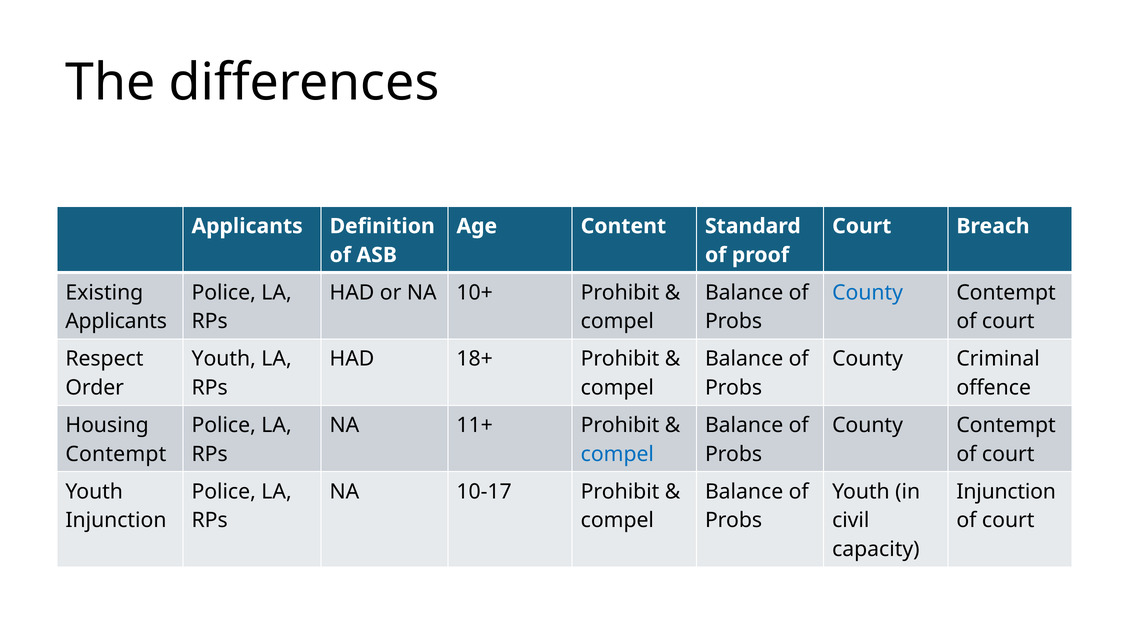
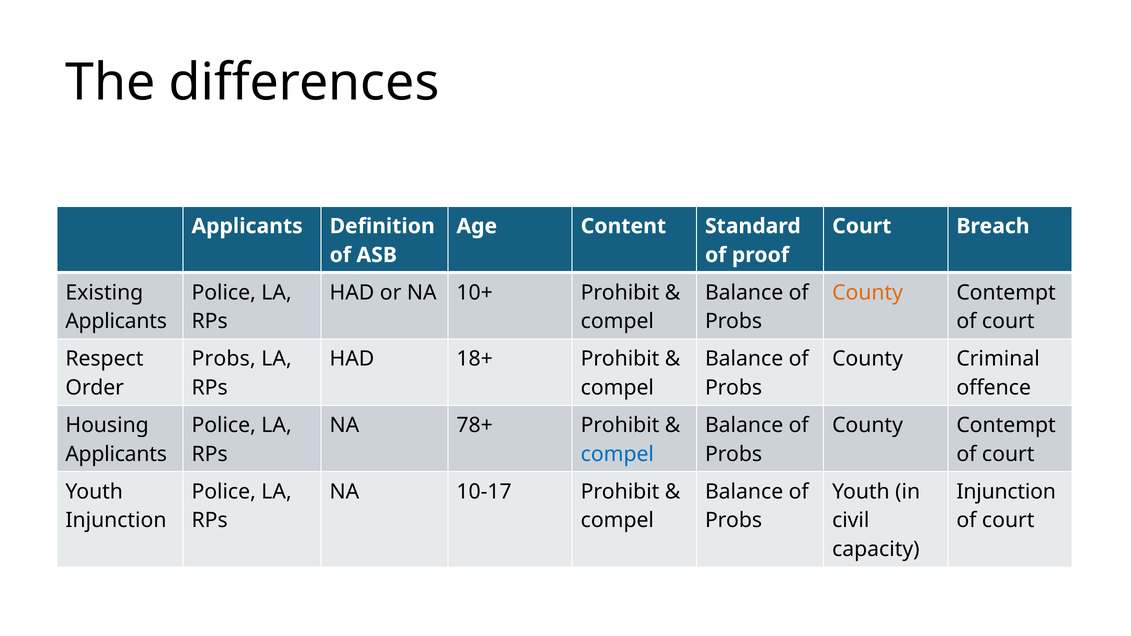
County at (868, 293) colour: blue -> orange
Youth at (224, 359): Youth -> Probs
11+: 11+ -> 78+
Contempt at (116, 454): Contempt -> Applicants
